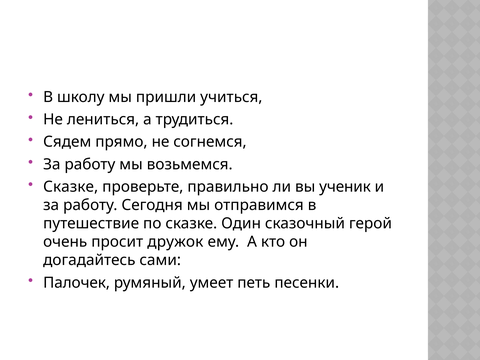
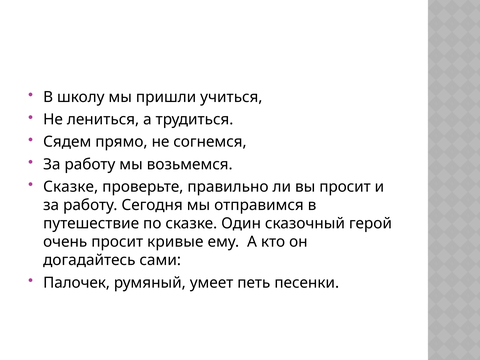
вы ученик: ученик -> просит
дружок: дружок -> кривые
